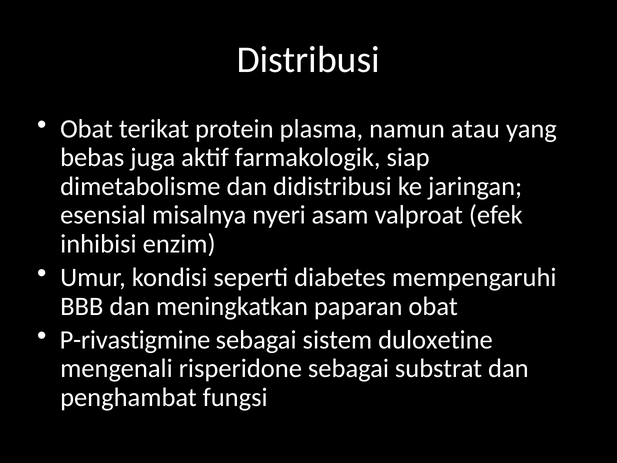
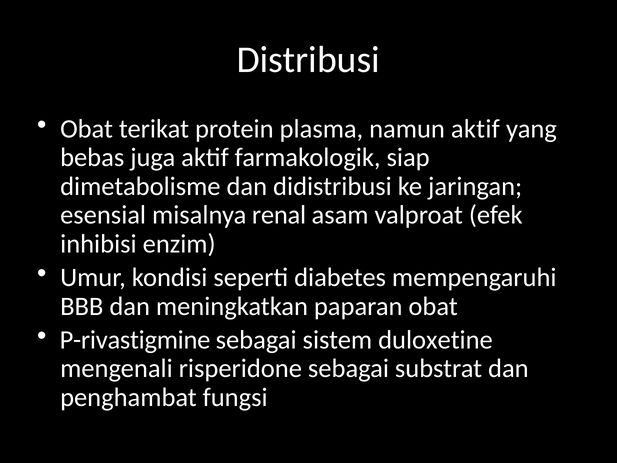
namun atau: atau -> aktif
nyeri: nyeri -> renal
